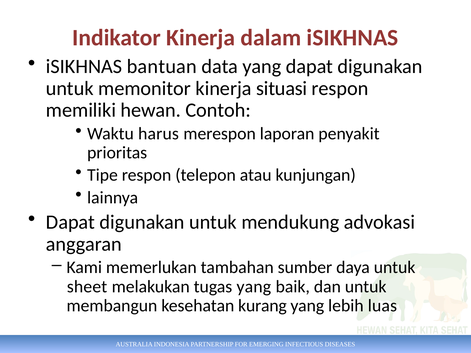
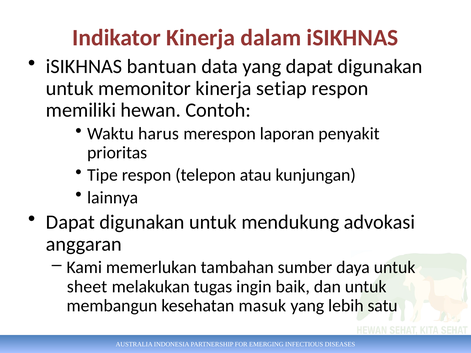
situasi: situasi -> setiap
tugas yang: yang -> ingin
kurang: kurang -> masuk
luas: luas -> satu
